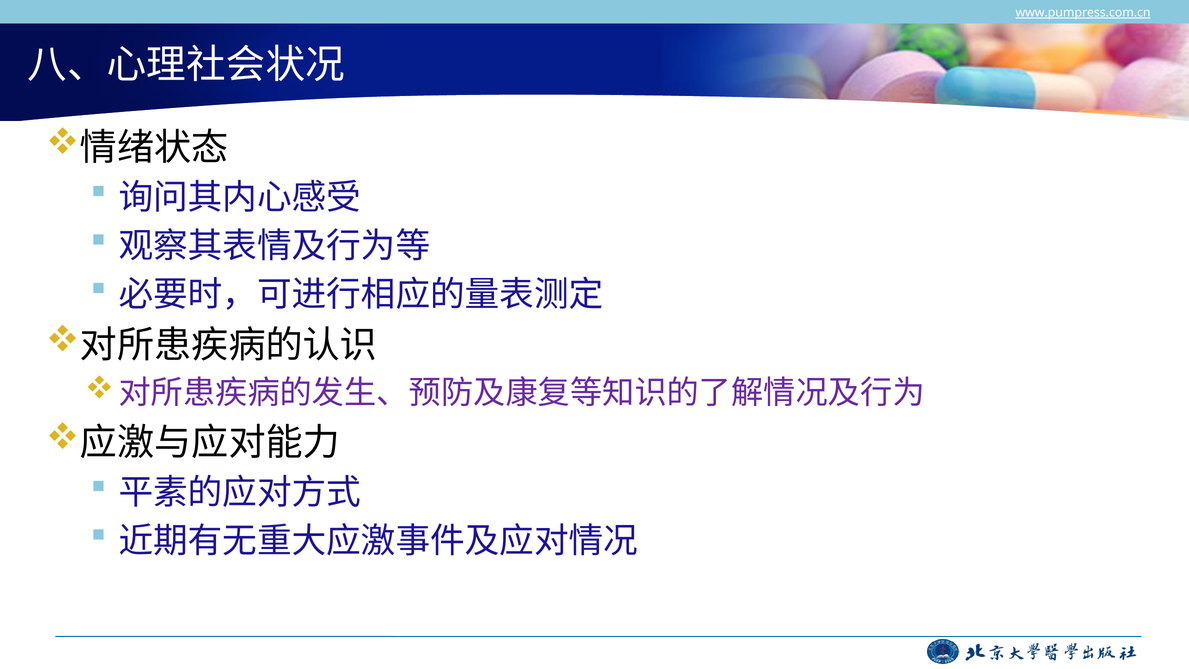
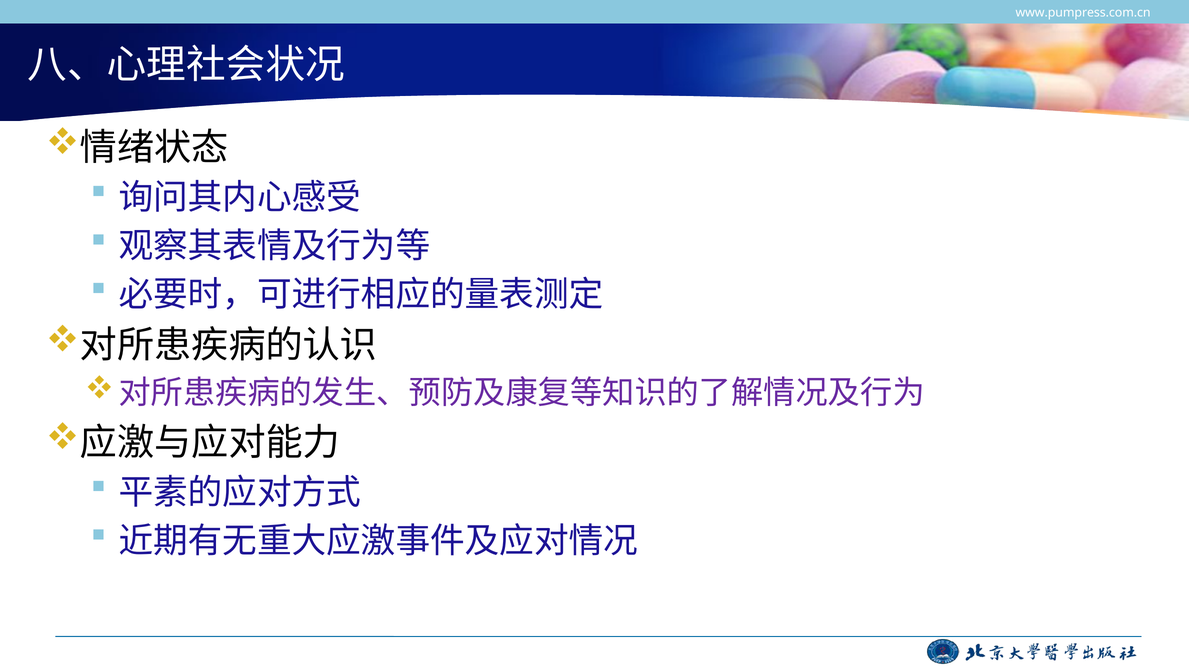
www.pumpress.com.cn underline: present -> none
